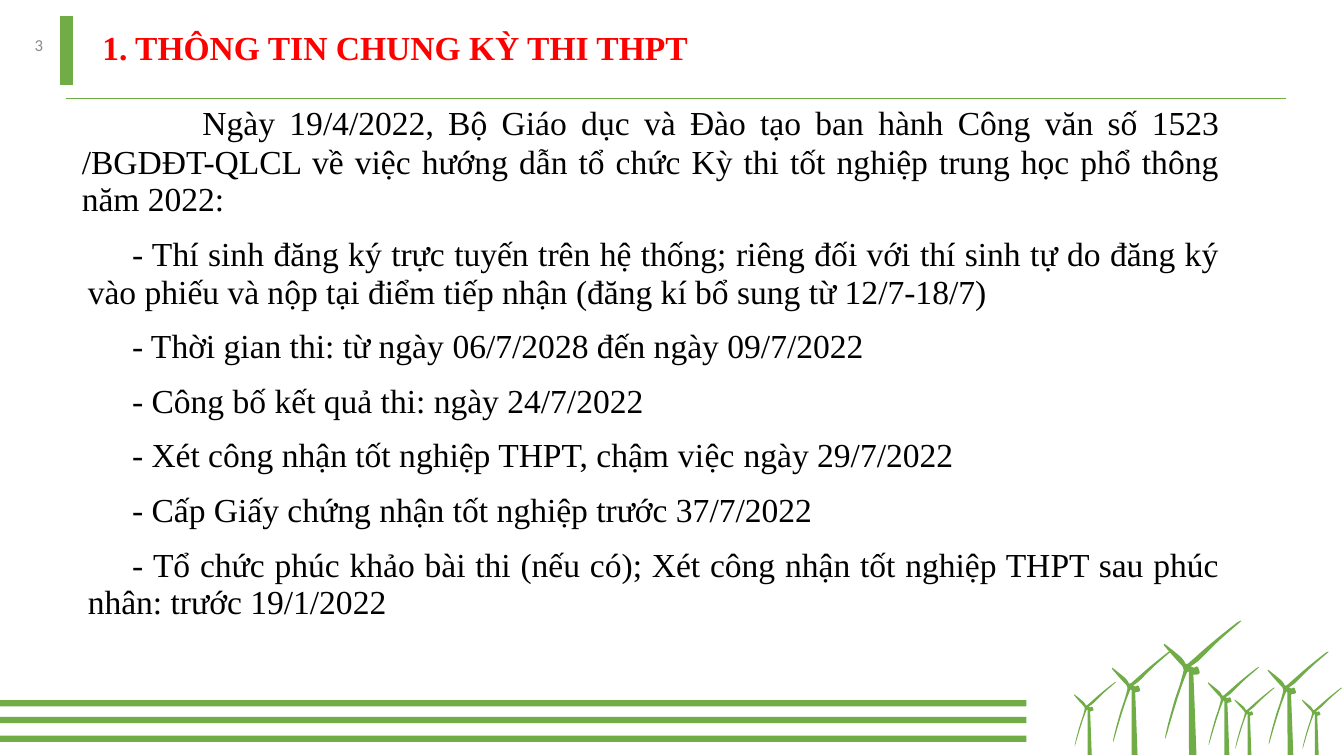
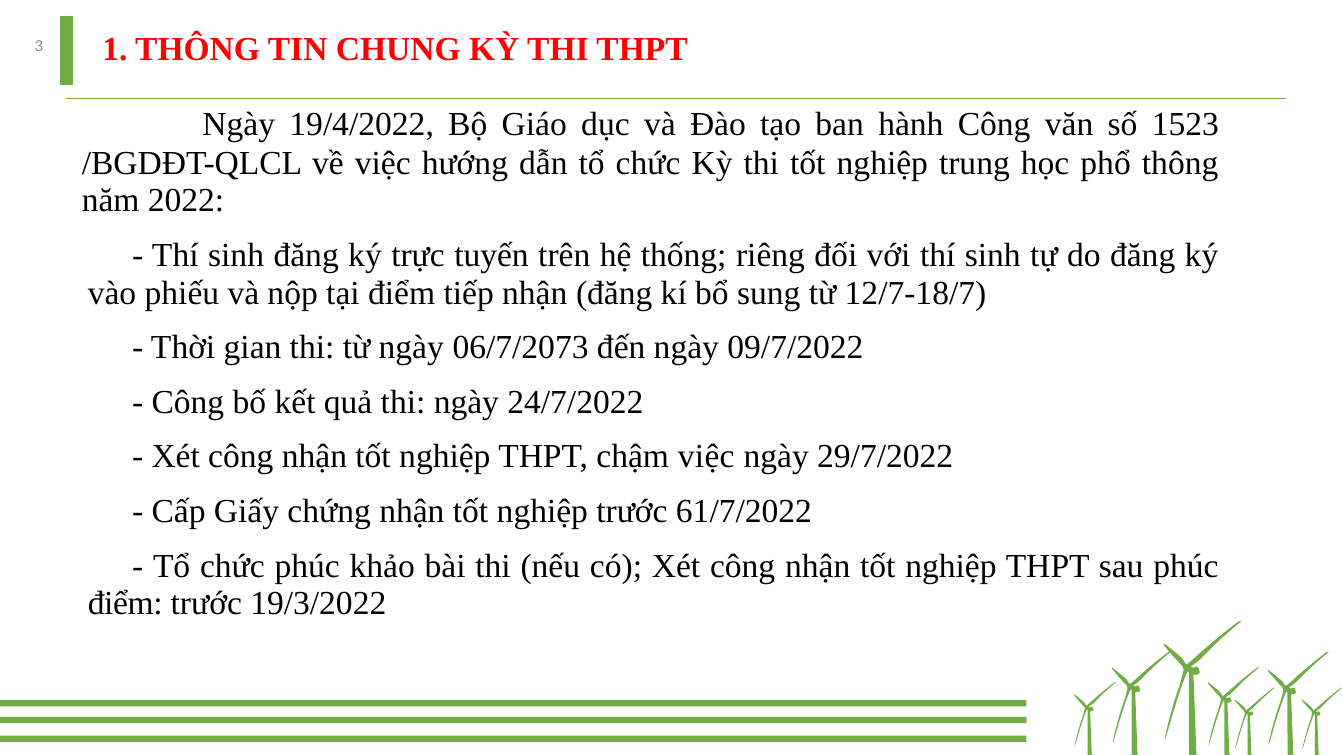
06/7/2028: 06/7/2028 -> 06/7/2073
37/7/2022: 37/7/2022 -> 61/7/2022
nhân at (125, 604): nhân -> điểm
19/1/2022: 19/1/2022 -> 19/3/2022
